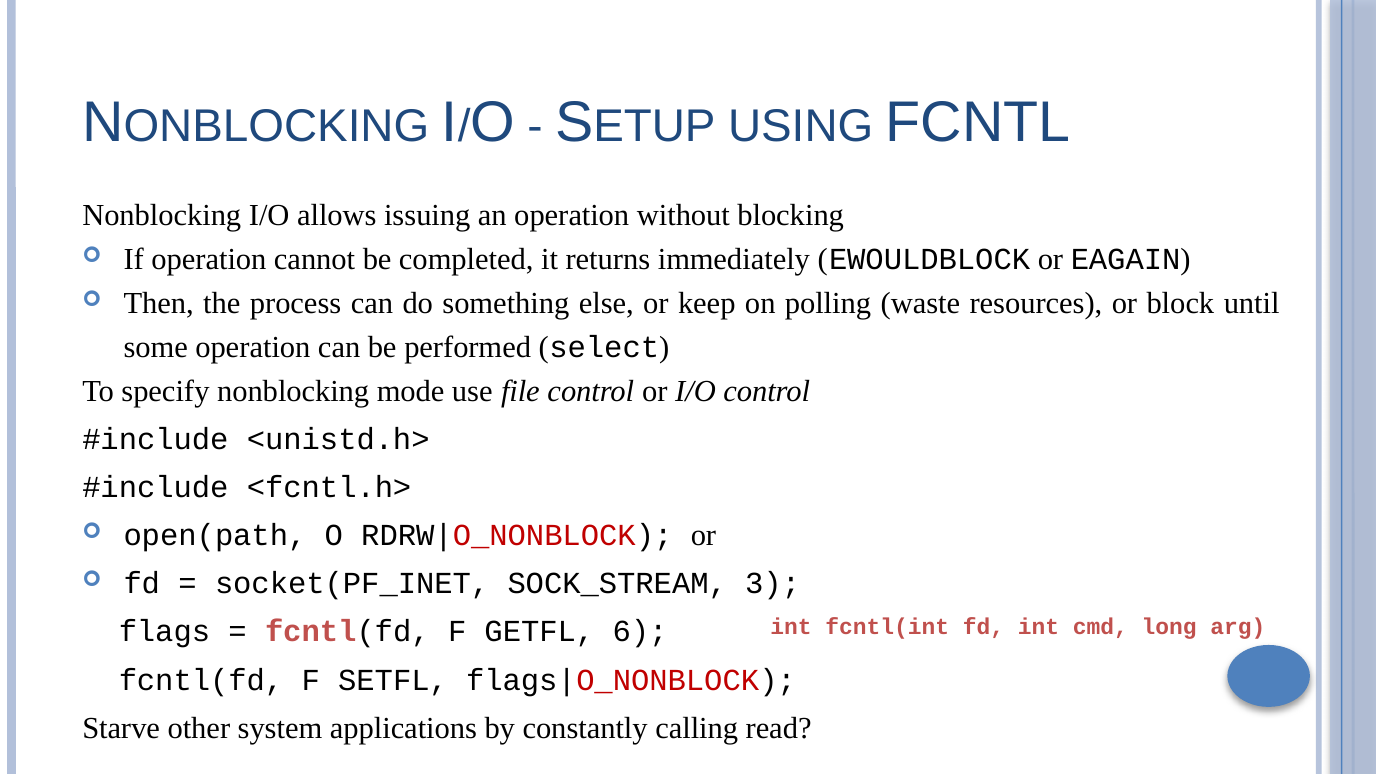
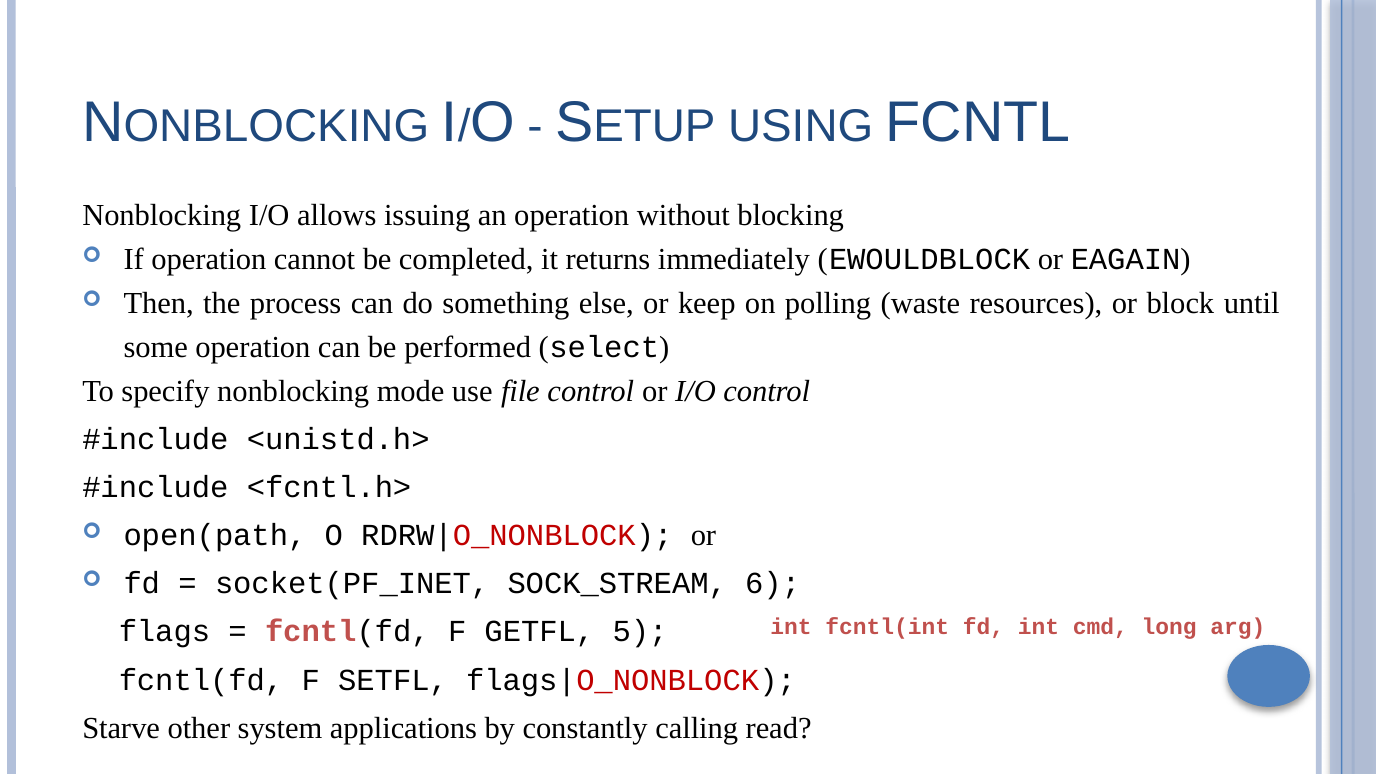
3: 3 -> 6
6: 6 -> 5
